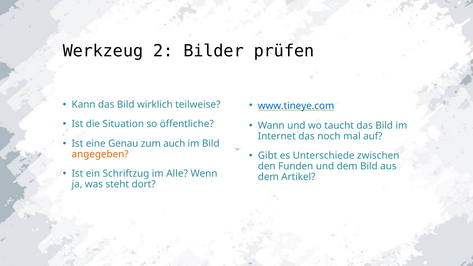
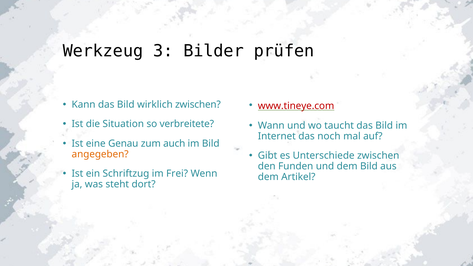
2: 2 -> 3
wirklich teilweise: teilweise -> zwischen
www.tineye.com colour: blue -> red
öffentliche: öffentliche -> verbreitete
Alle: Alle -> Frei
